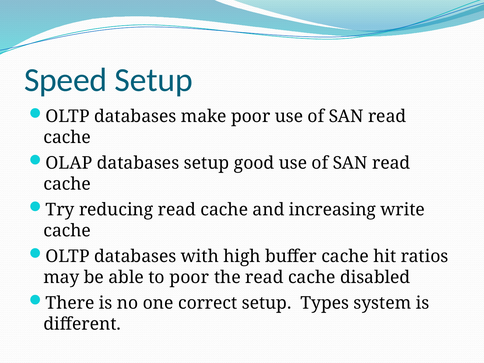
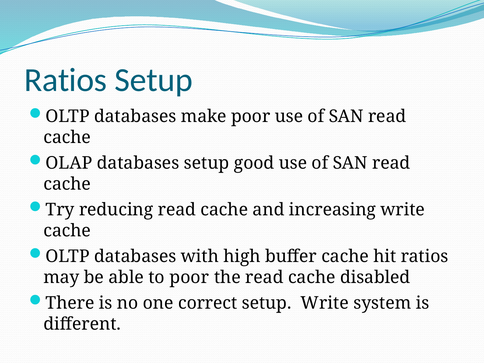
Speed at (66, 80): Speed -> Ratios
setup Types: Types -> Write
